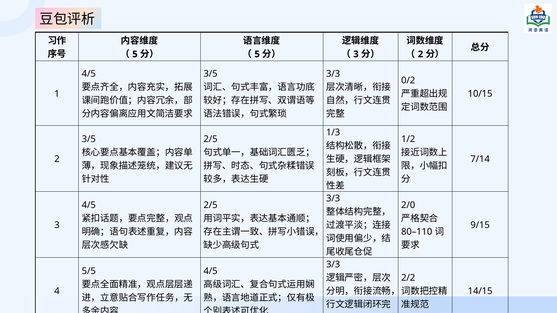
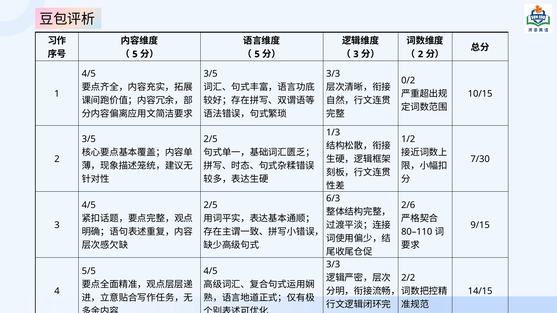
7/14: 7/14 -> 7/30
3/3 at (333, 199): 3/3 -> 6/3
2/0: 2/0 -> 2/6
